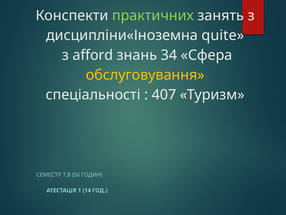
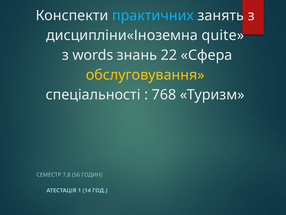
практичних colour: light green -> light blue
afford: afford -> words
34: 34 -> 22
407: 407 -> 768
